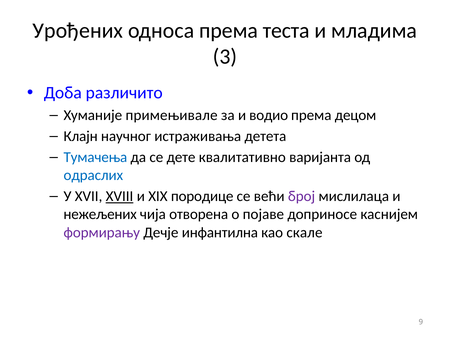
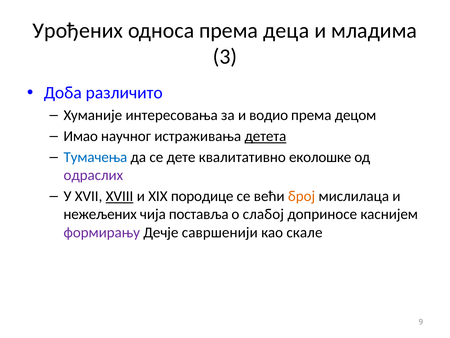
теста: теста -> деца
примењивале: примењивале -> интересовања
Клајн: Клајн -> Имао
детета underline: none -> present
варијанта: варијанта -> еколошке
одраслих colour: blue -> purple
број colour: purple -> orange
отворена: отворена -> поставља
појаве: појаве -> слабој
инфантилна: инфантилна -> савршенији
